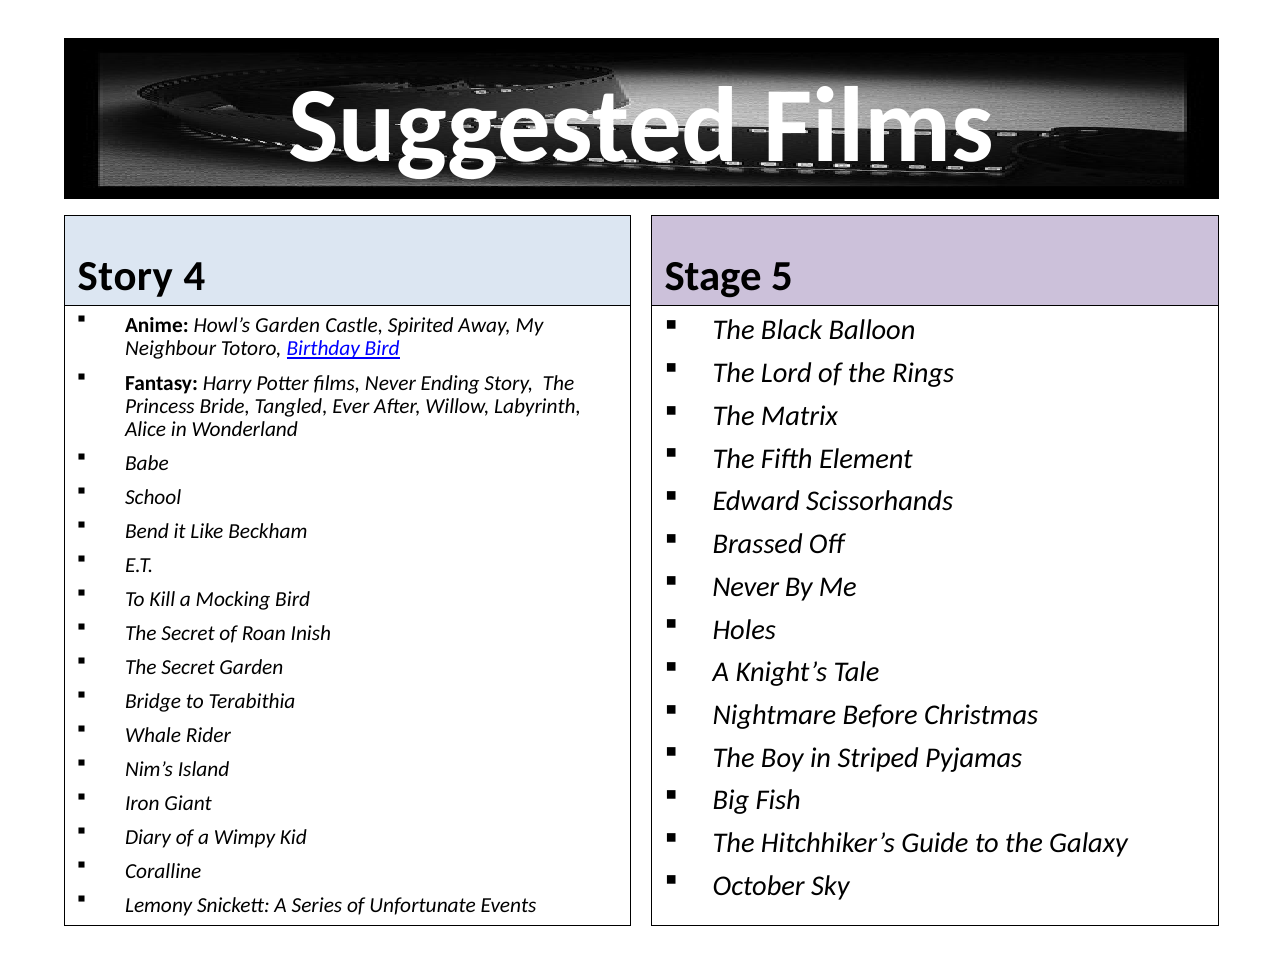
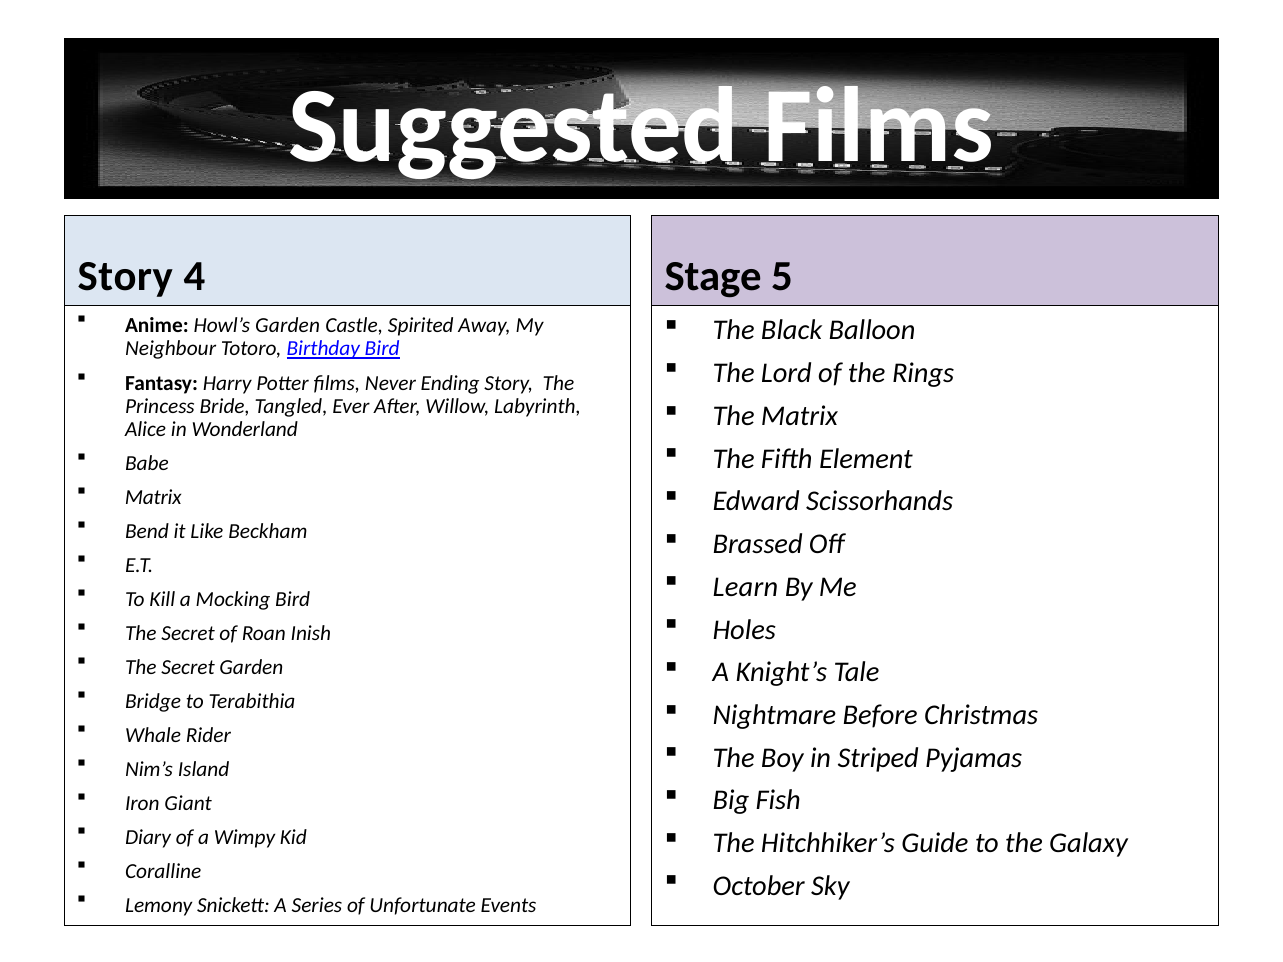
School at (153, 497): School -> Matrix
Never at (746, 587): Never -> Learn
